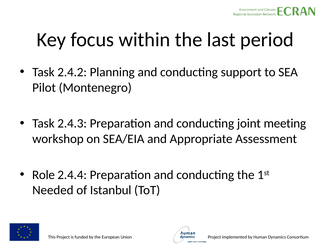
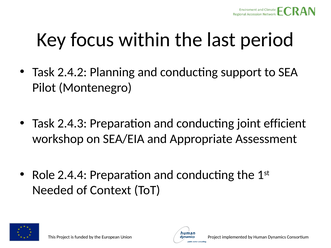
meeting: meeting -> efficient
Istanbul: Istanbul -> Context
